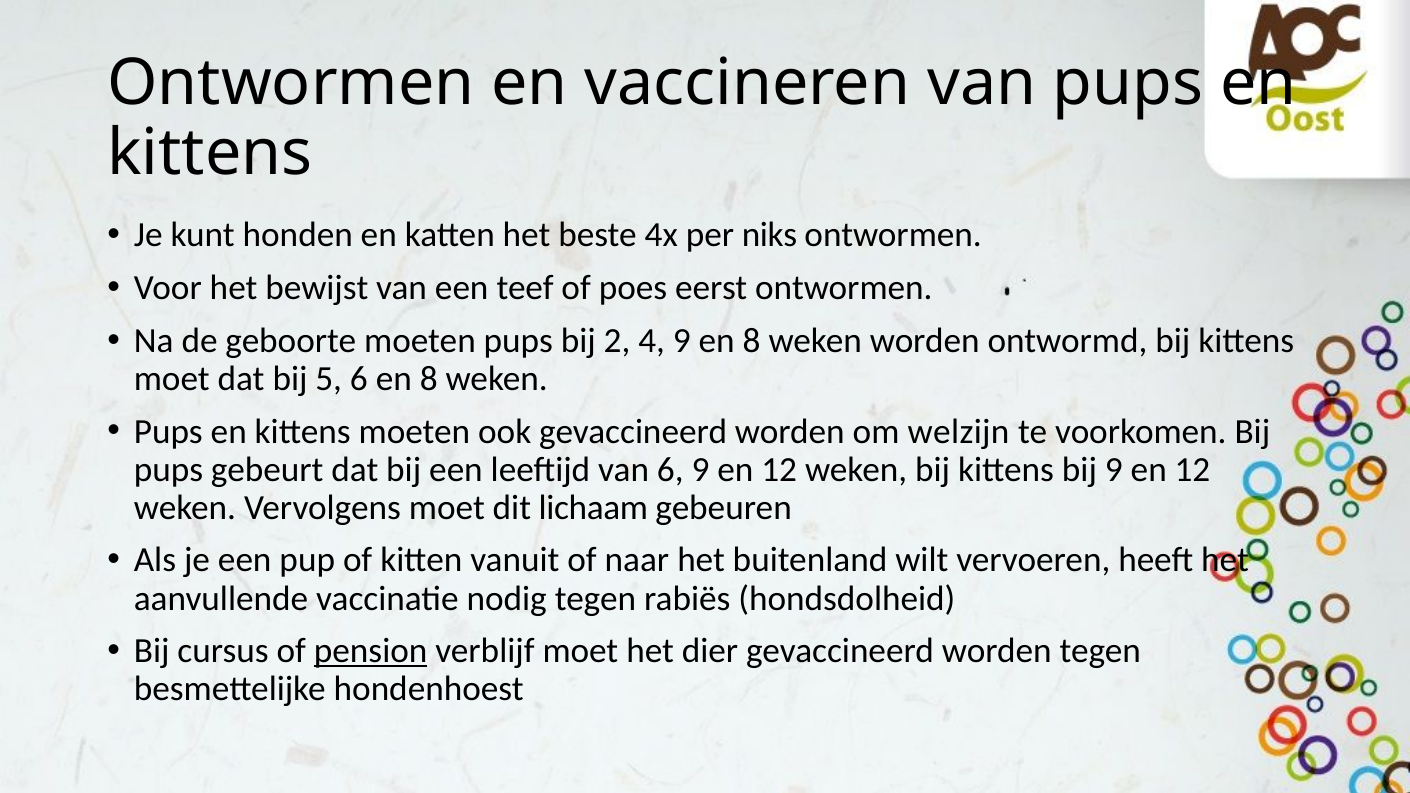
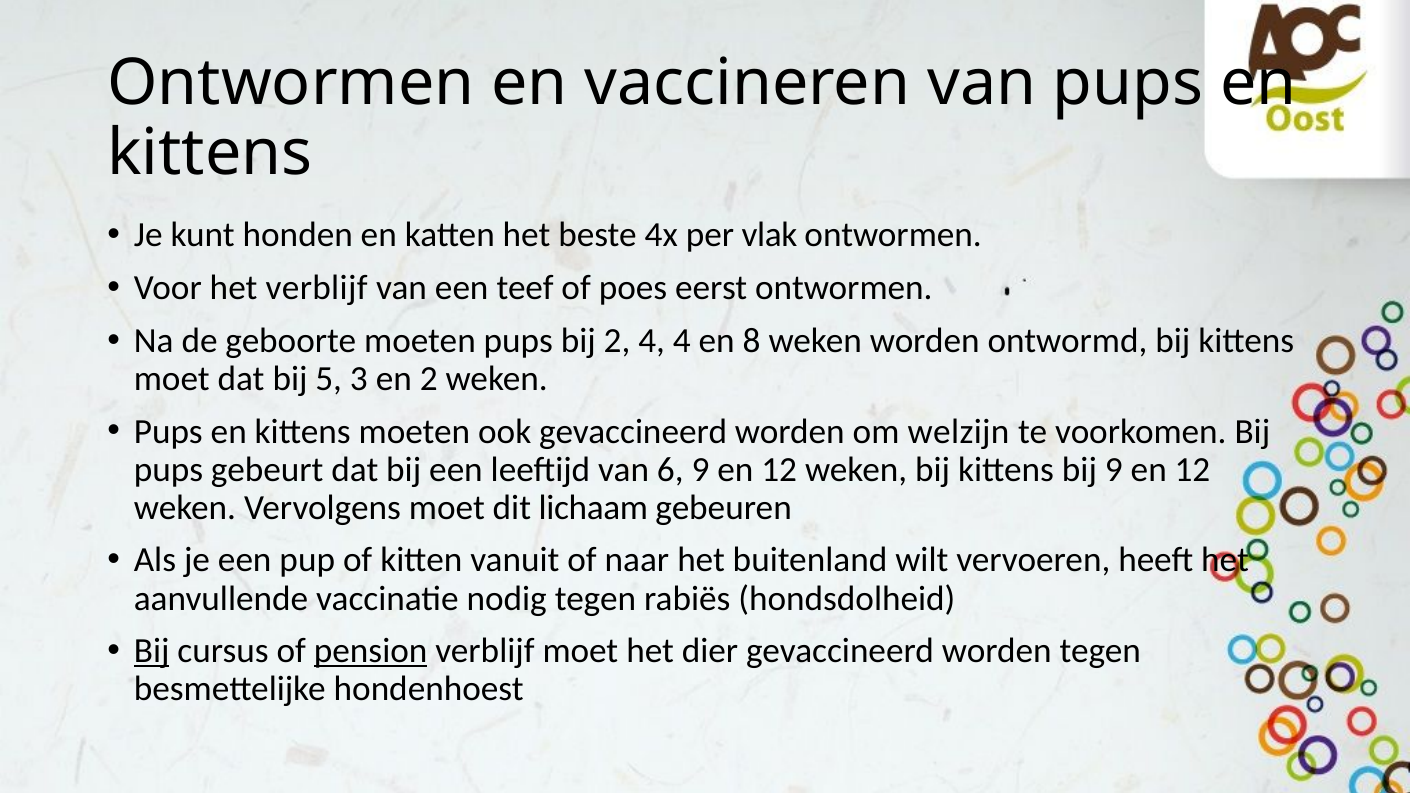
niks: niks -> vlak
het bewijst: bewijst -> verblijf
4 9: 9 -> 4
5 6: 6 -> 3
8 at (429, 379): 8 -> 2
Bij at (152, 651) underline: none -> present
